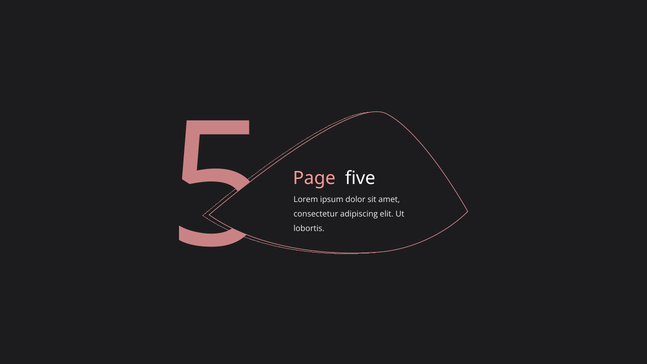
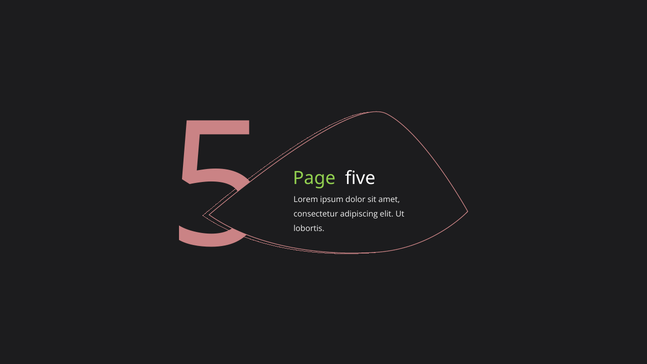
Page colour: pink -> light green
